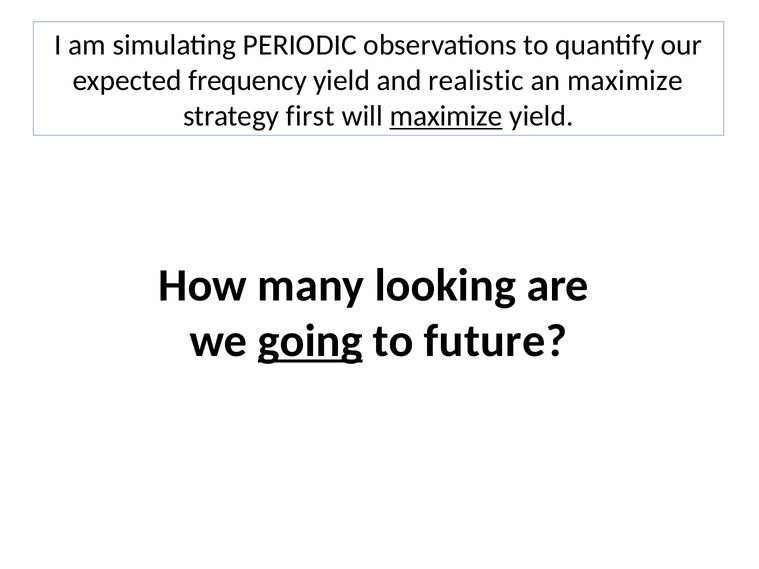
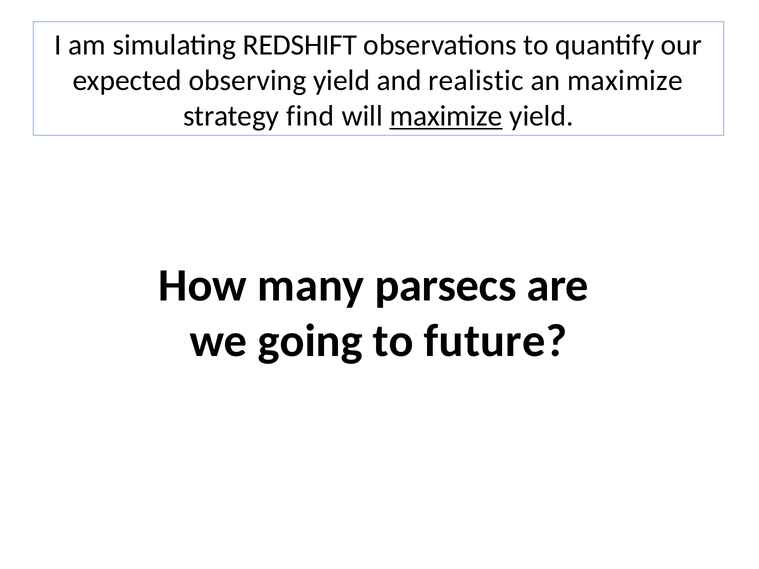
PERIODIC: PERIODIC -> REDSHIFT
frequency: frequency -> observing
first: first -> find
looking: looking -> parsecs
going underline: present -> none
